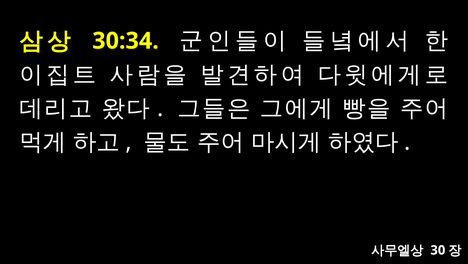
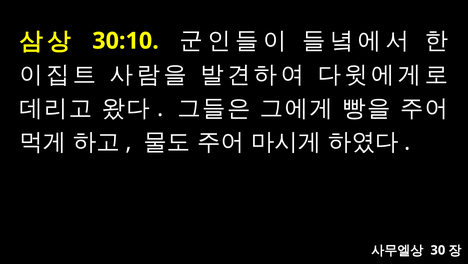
30:34: 30:34 -> 30:10
